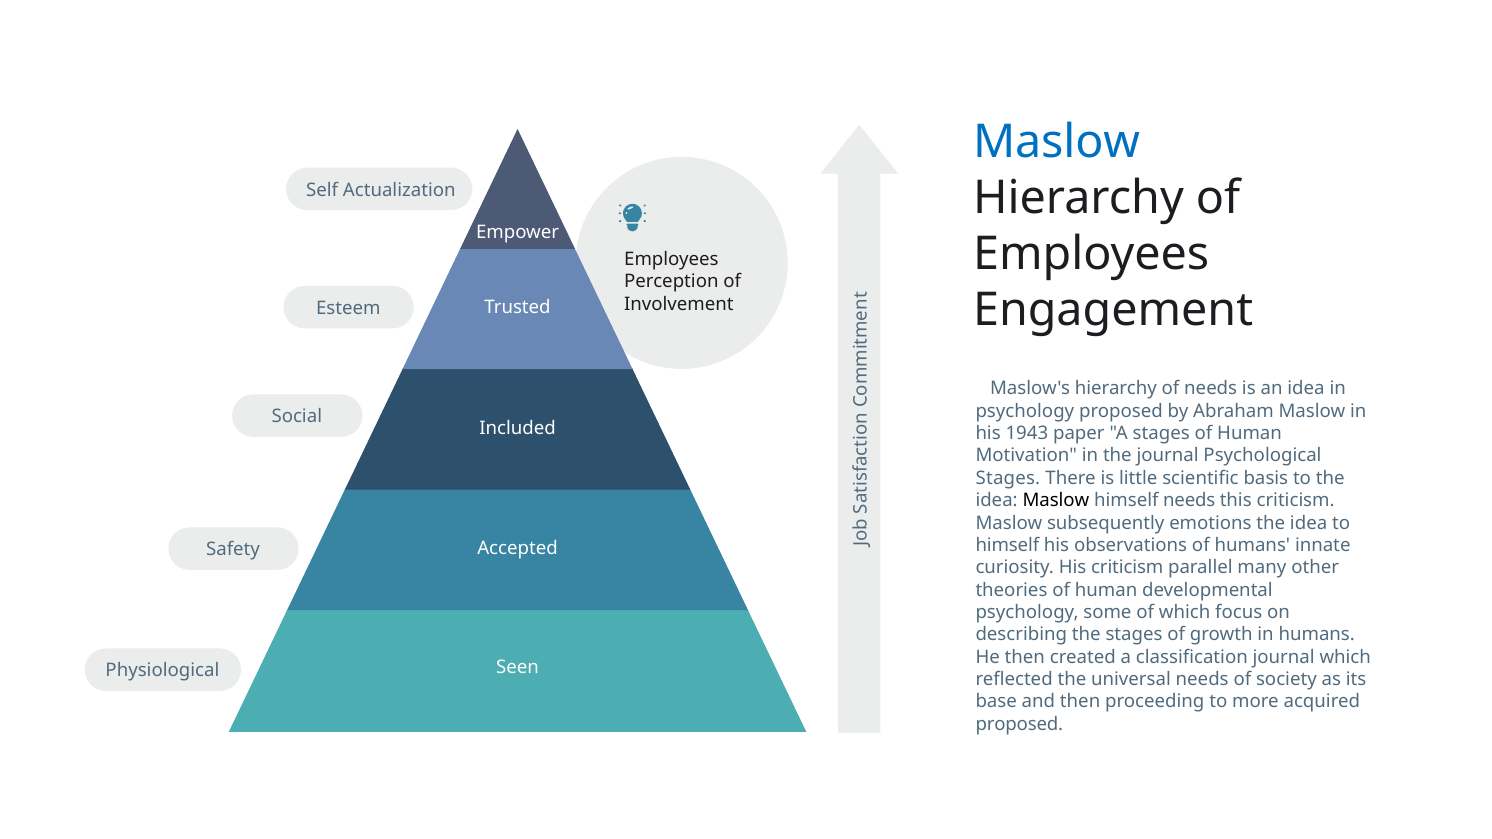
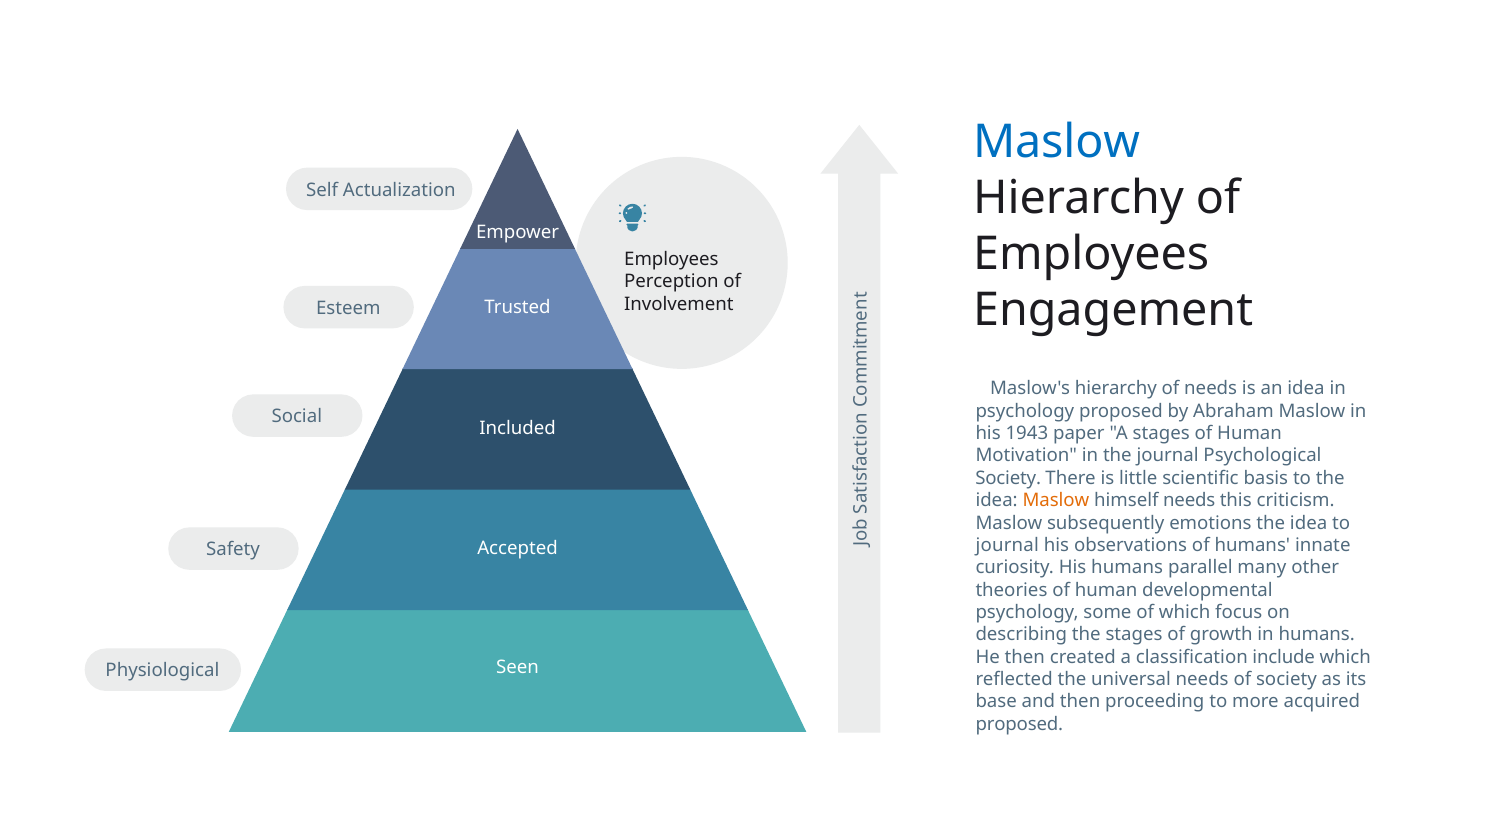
Stages at (1008, 478): Stages -> Society
Maslow at (1056, 501) colour: black -> orange
himself at (1007, 545): himself -> journal
His criticism: criticism -> humans
classification journal: journal -> include
